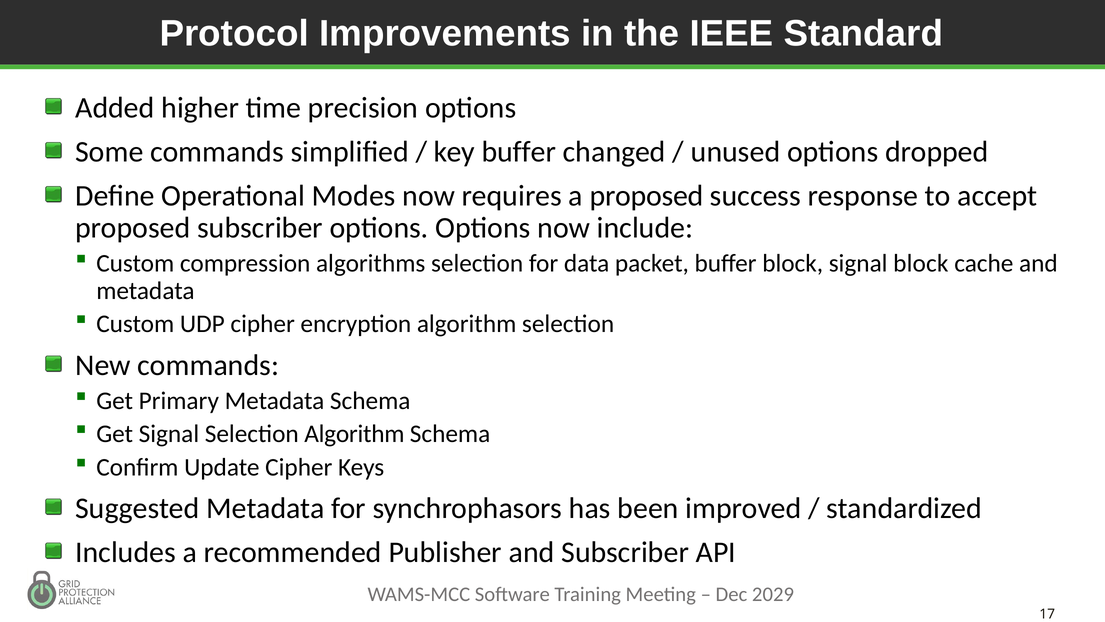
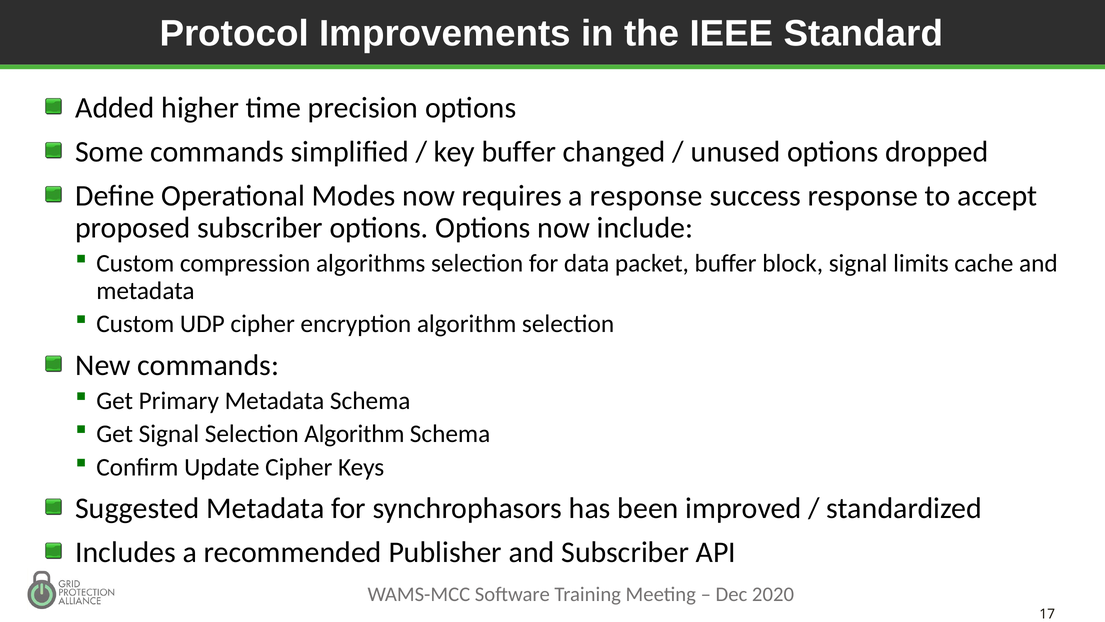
a proposed: proposed -> response
signal block: block -> limits
2029: 2029 -> 2020
